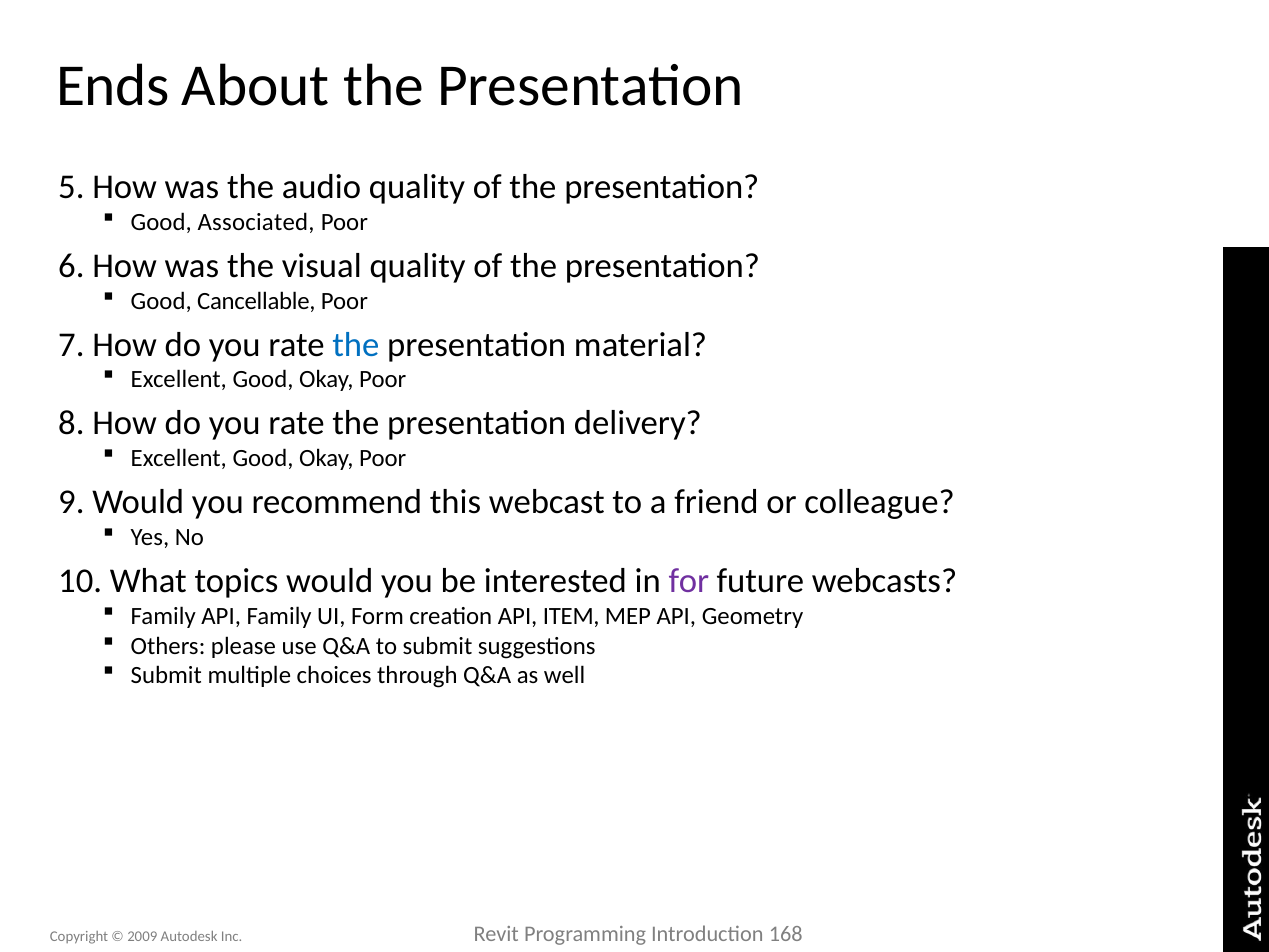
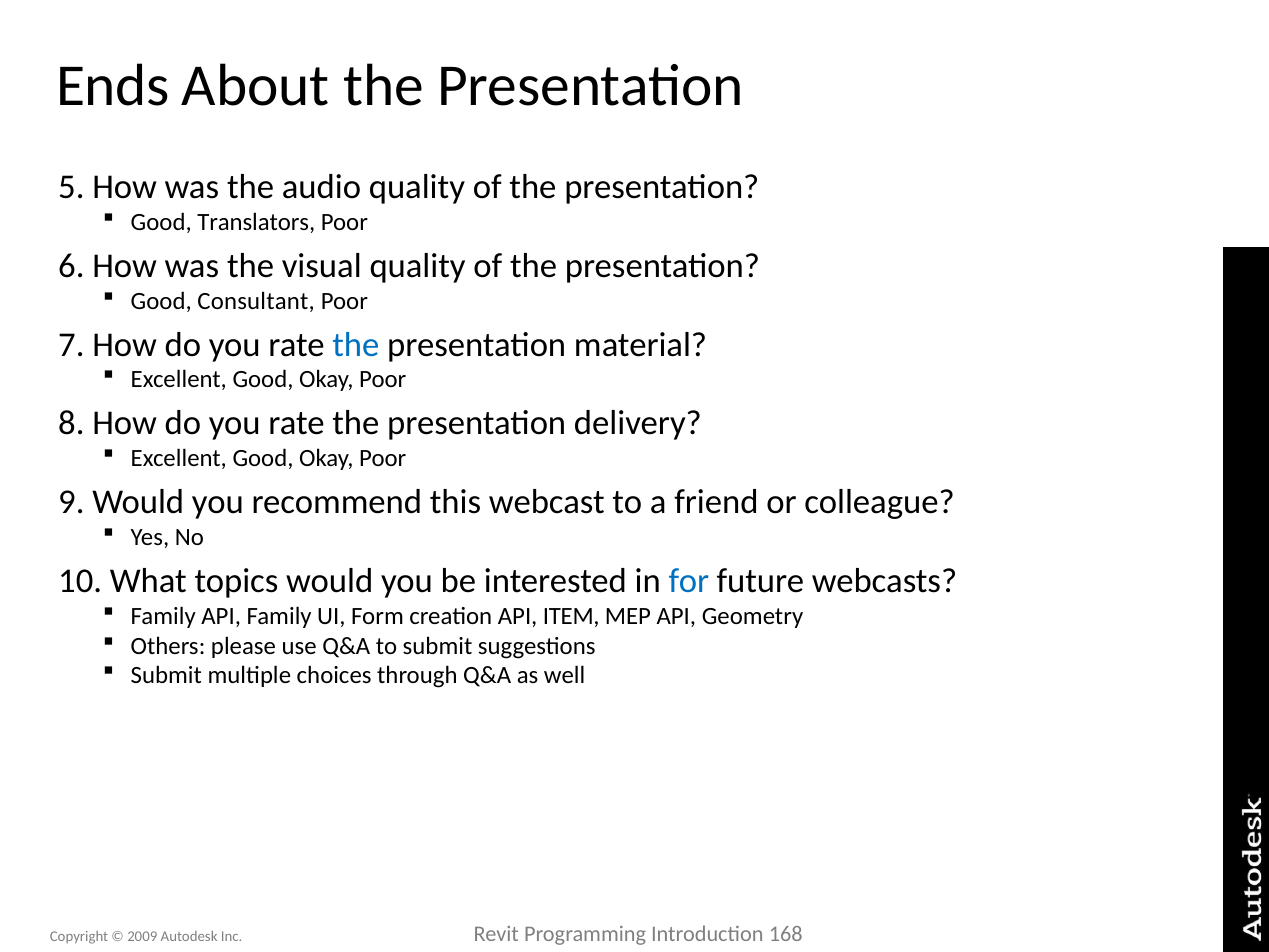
Associated: Associated -> Translators
Cancellable: Cancellable -> Consultant
for colour: purple -> blue
